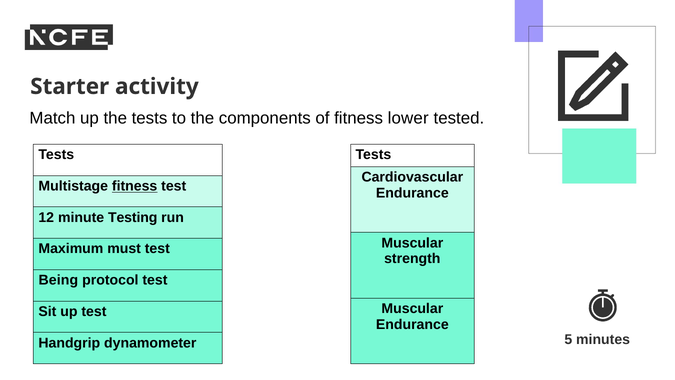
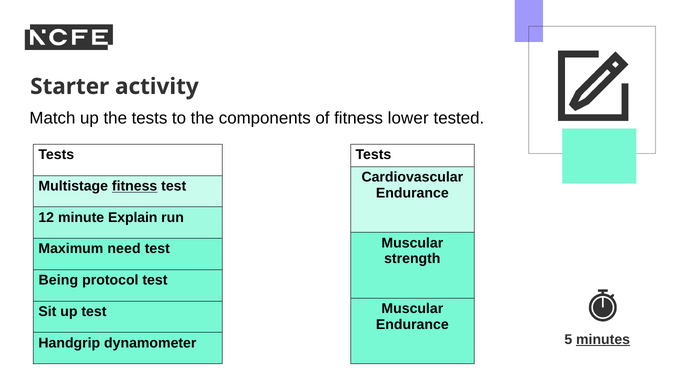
Testing: Testing -> Explain
must: must -> need
minutes underline: none -> present
